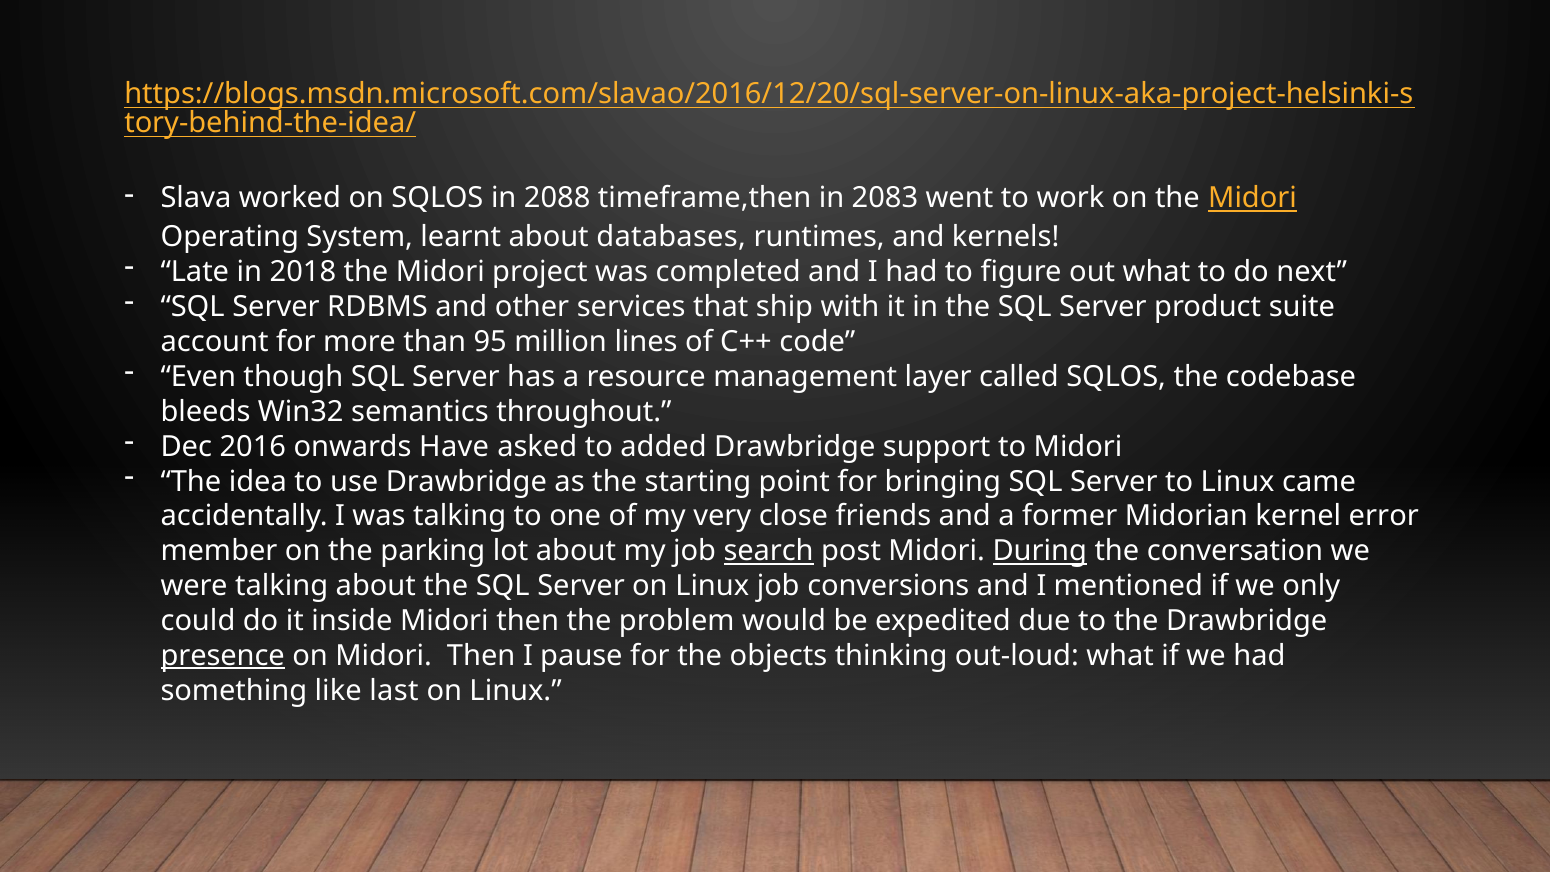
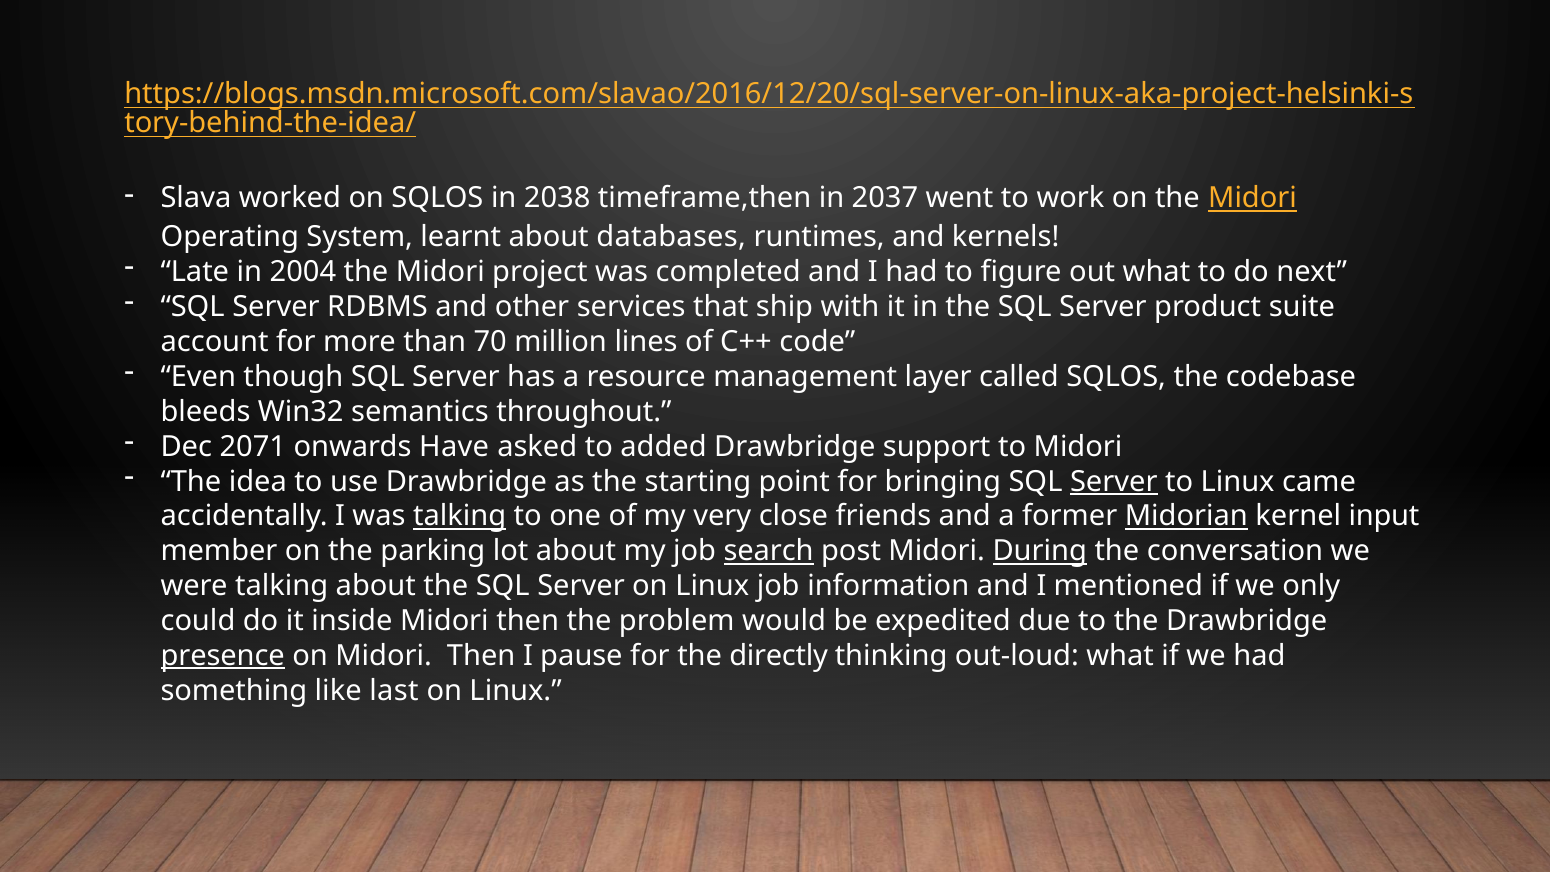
2088: 2088 -> 2038
2083: 2083 -> 2037
2018: 2018 -> 2004
95: 95 -> 70
2016: 2016 -> 2071
Server at (1114, 481) underline: none -> present
talking at (460, 516) underline: none -> present
Midorian underline: none -> present
error: error -> input
conversions: conversions -> information
objects: objects -> directly
